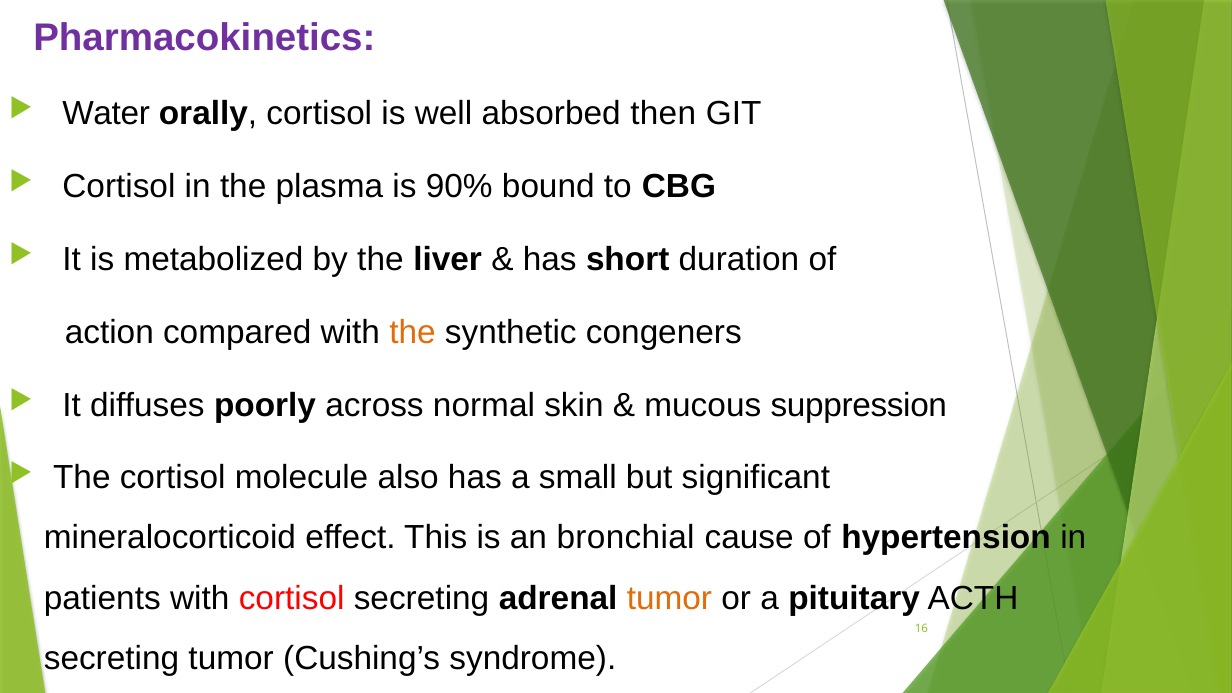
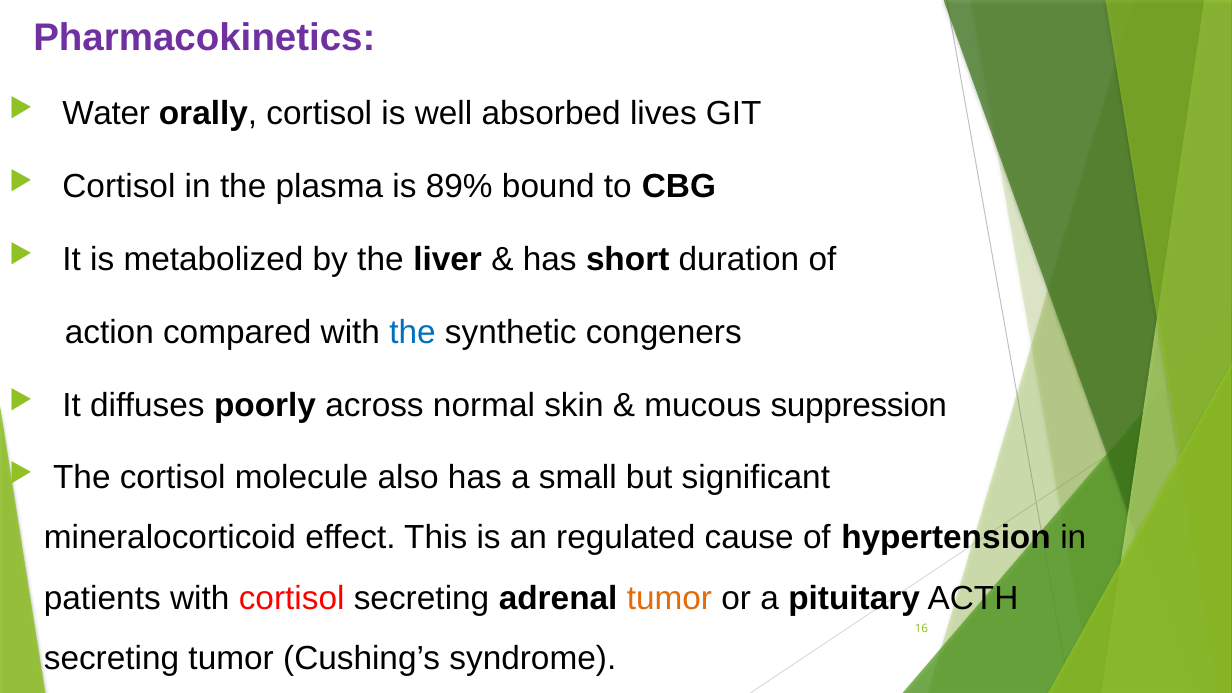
then: then -> lives
90%: 90% -> 89%
the at (412, 332) colour: orange -> blue
bronchial: bronchial -> regulated
